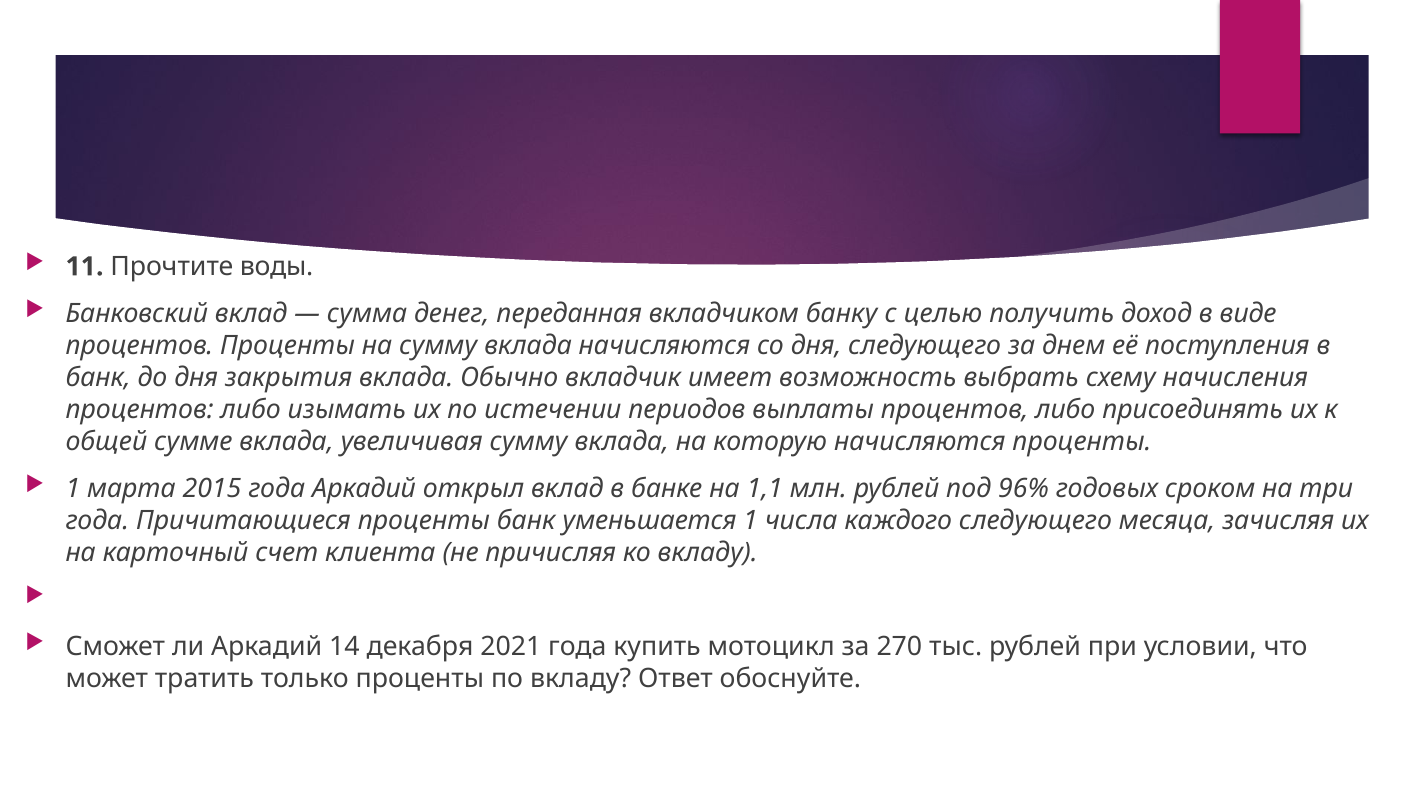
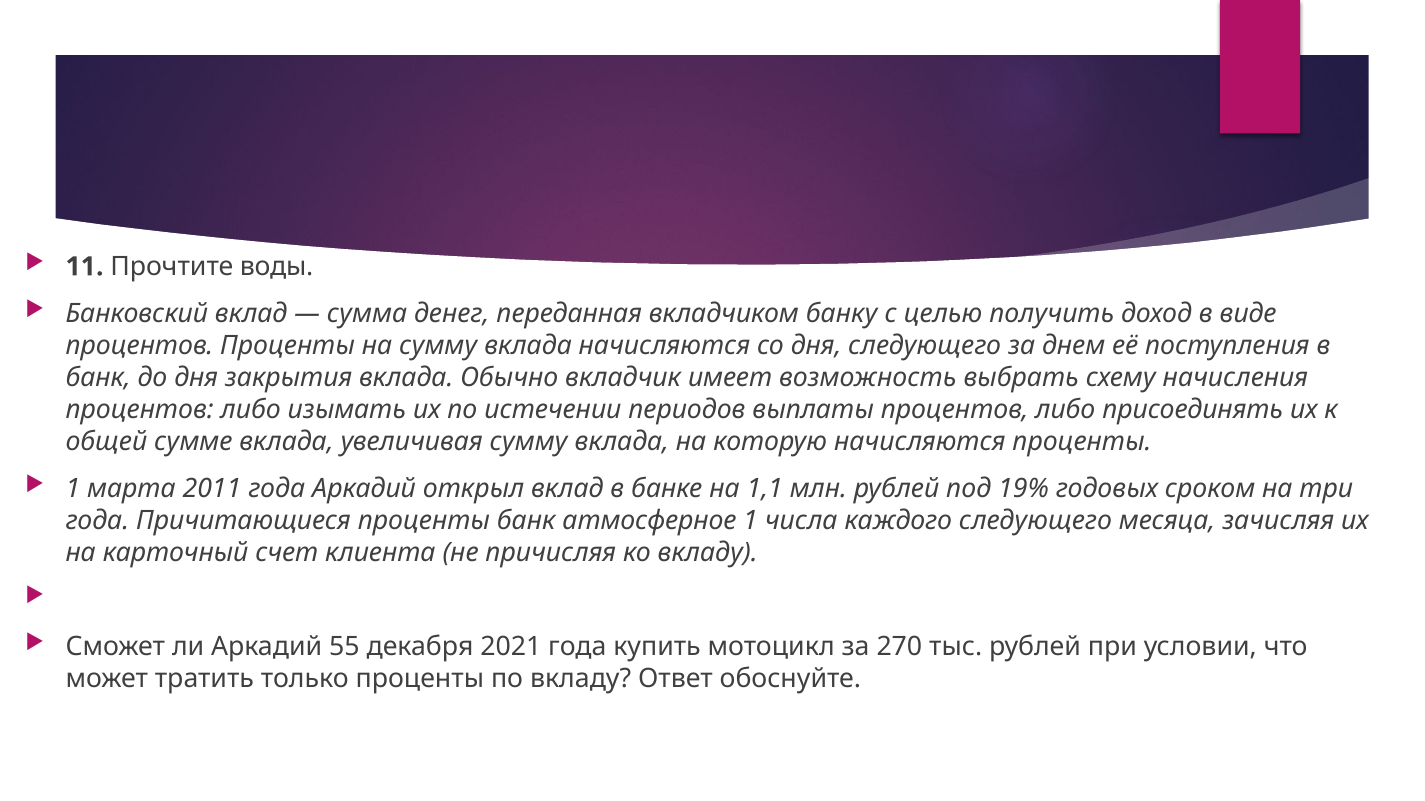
2015: 2015 -> 2011
96%: 96% -> 19%
уменьшается: уменьшается -> атмосферное
14: 14 -> 55
